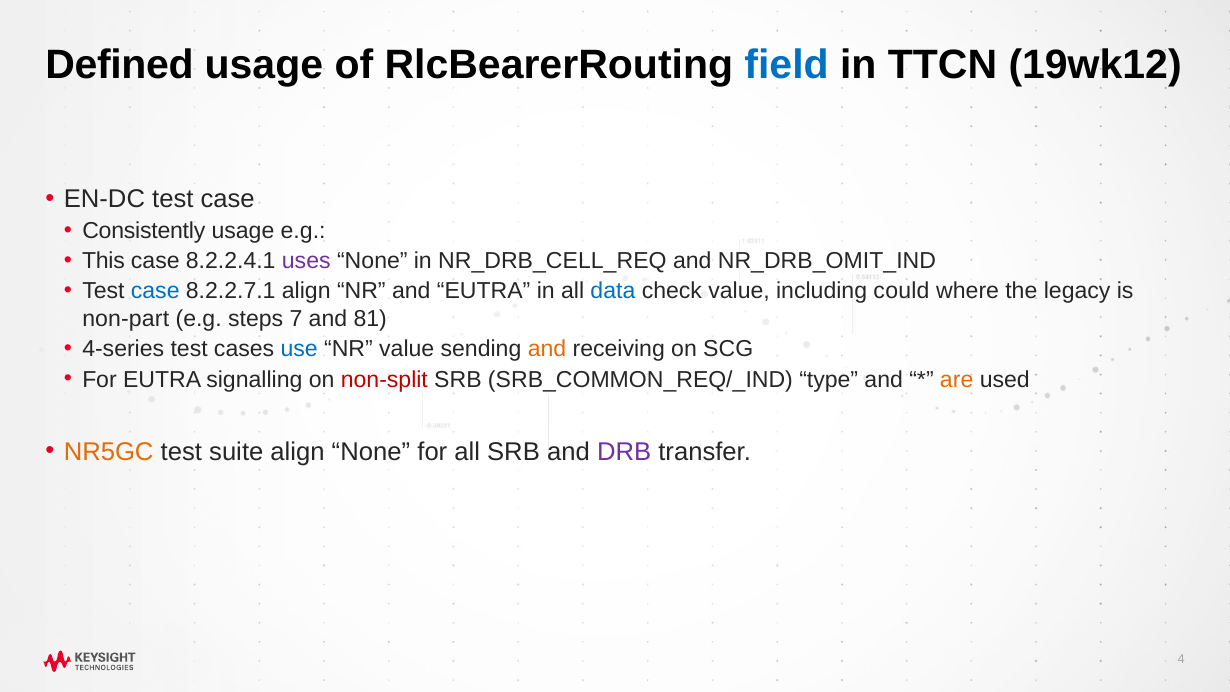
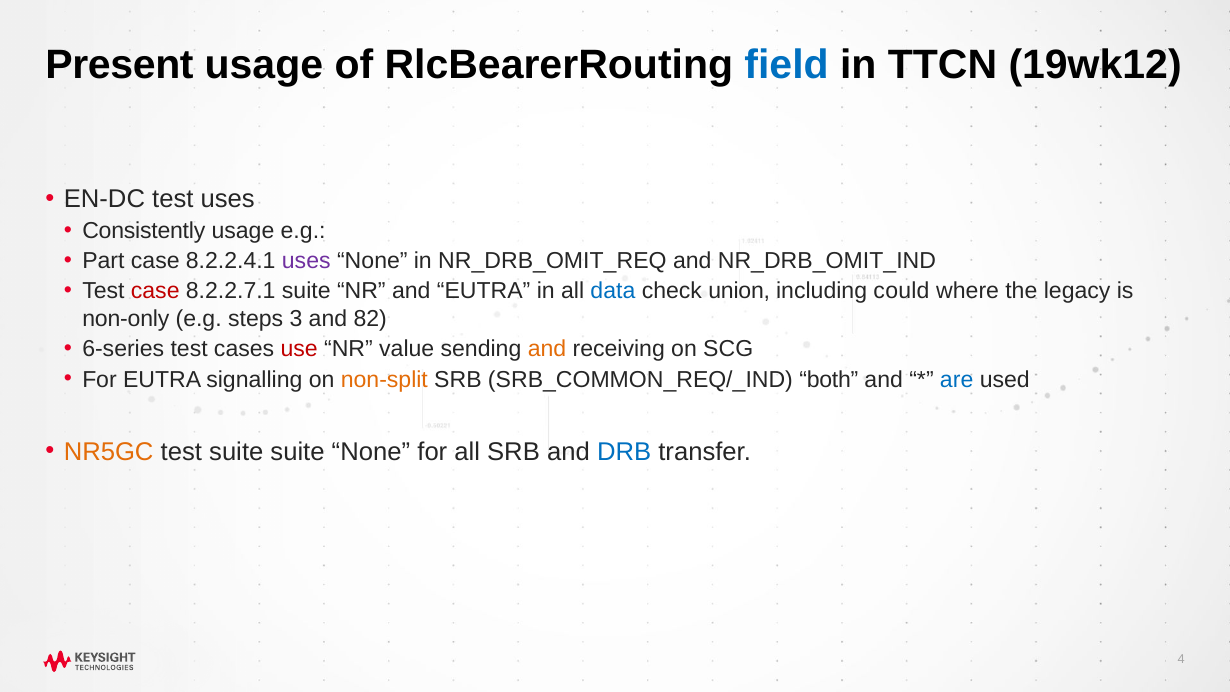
Defined: Defined -> Present
EN-DC test case: case -> uses
This: This -> Part
NR_DRB_CELL_REQ: NR_DRB_CELL_REQ -> NR_DRB_OMIT_REQ
case at (155, 291) colour: blue -> red
8.2.2.7.1 align: align -> suite
check value: value -> union
non-part: non-part -> non-only
7: 7 -> 3
81: 81 -> 82
4-series: 4-series -> 6-series
use colour: blue -> red
non-split colour: red -> orange
type: type -> both
are colour: orange -> blue
suite align: align -> suite
DRB colour: purple -> blue
